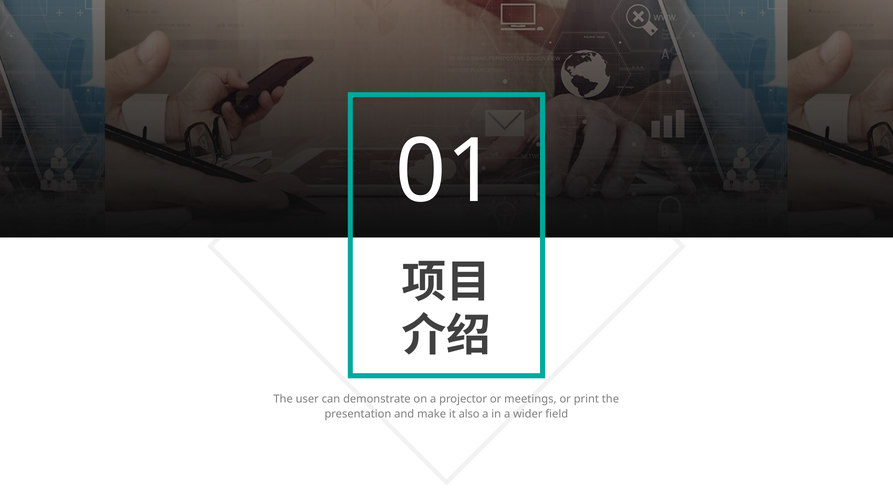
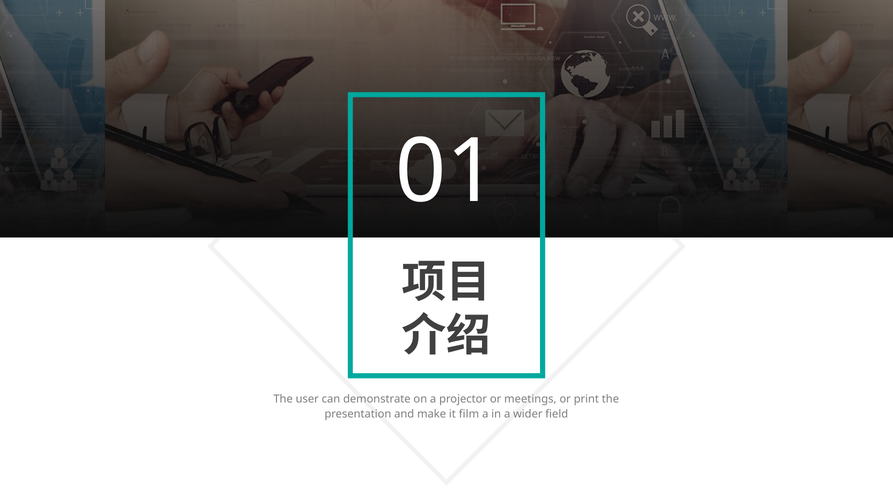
also: also -> film
